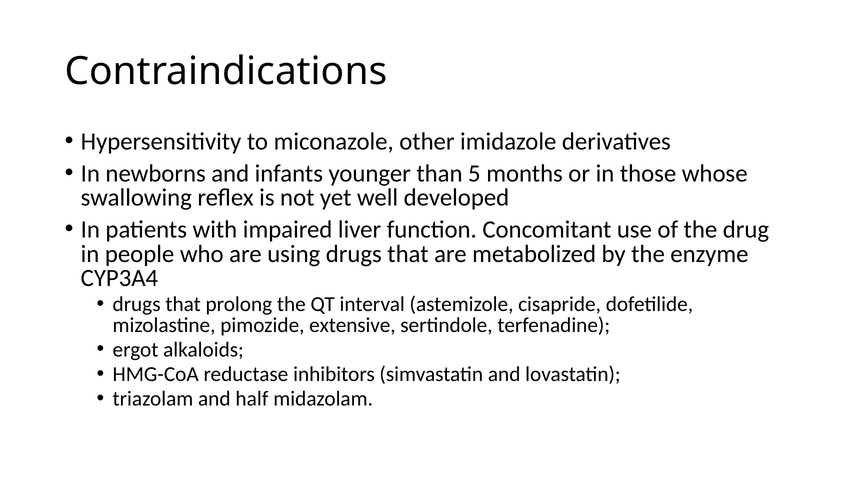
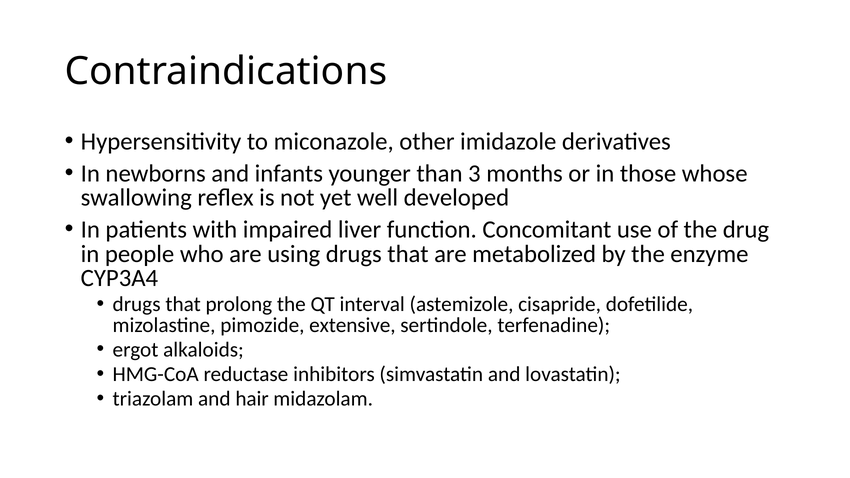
5: 5 -> 3
half: half -> hair
